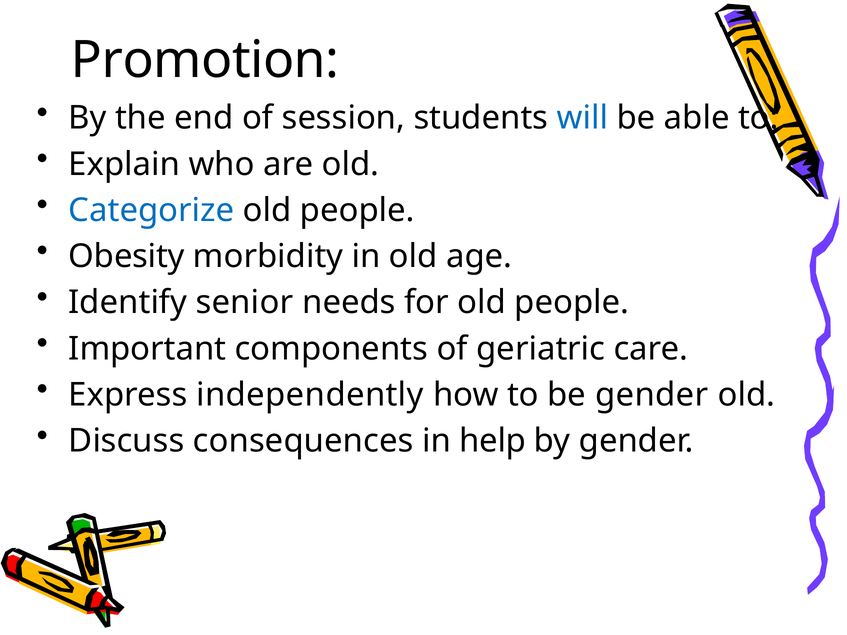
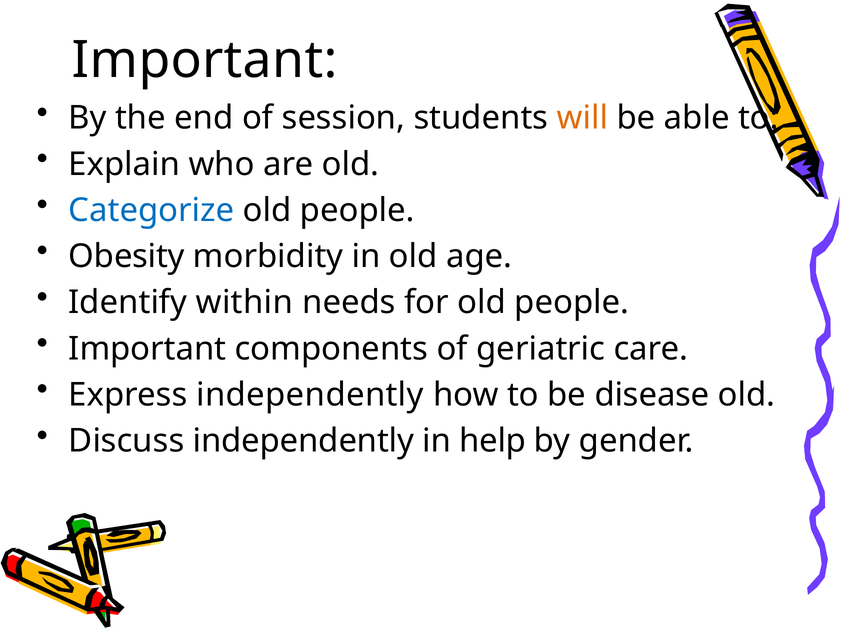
Promotion at (205, 60): Promotion -> Important
will colour: blue -> orange
senior: senior -> within
be gender: gender -> disease
Discuss consequences: consequences -> independently
